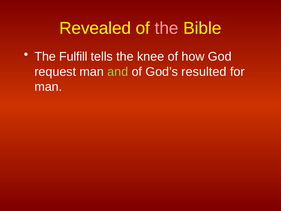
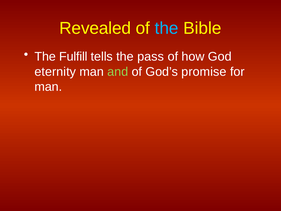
the at (167, 28) colour: pink -> light blue
knee: knee -> pass
request: request -> eternity
resulted: resulted -> promise
